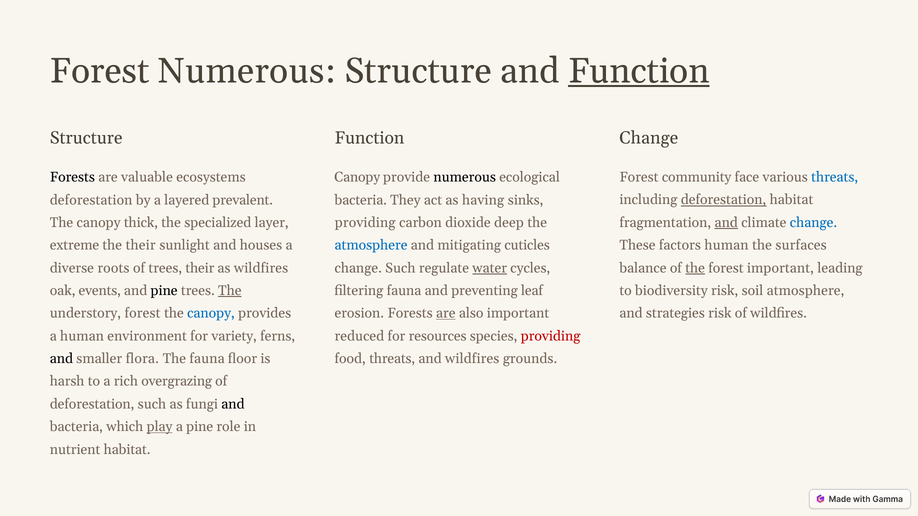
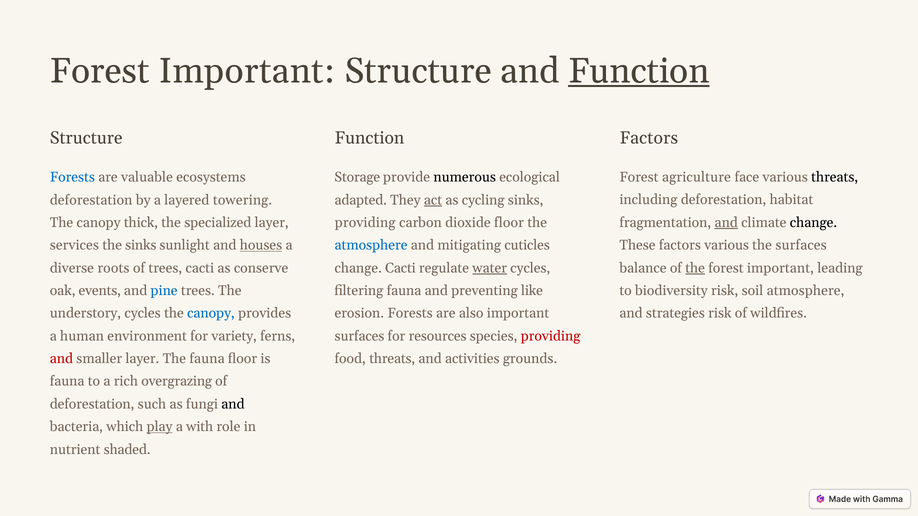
Numerous at (247, 71): Numerous -> Important
Change at (649, 138): Change -> Factors
community: community -> agriculture
threats at (835, 177) colour: blue -> black
Forests at (72, 177) colour: black -> blue
Canopy at (357, 177): Canopy -> Storage
deforestation at (724, 200) underline: present -> none
prevalent: prevalent -> towering
bacteria at (361, 200): bacteria -> adapted
act underline: none -> present
having: having -> cycling
dioxide deep: deep -> floor
change at (813, 223) colour: blue -> black
extreme: extreme -> services
the their: their -> sinks
houses underline: none -> present
factors human: human -> various
trees their: their -> cacti
as wildfires: wildfires -> conserve
change Such: Such -> Cacti
pine at (164, 291) colour: black -> blue
The at (230, 291) underline: present -> none
leaf: leaf -> like
understory forest: forest -> cycles
are at (446, 314) underline: present -> none
reduced at (359, 336): reduced -> surfaces
and at (61, 359) colour: black -> red
smaller flora: flora -> layer
and wildfires: wildfires -> activities
harsh at (67, 382): harsh -> fauna
a pine: pine -> with
nutrient habitat: habitat -> shaded
